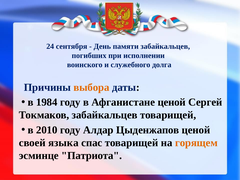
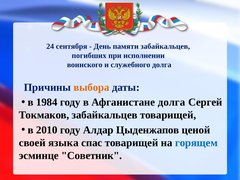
Афганистане ценой: ценой -> долга
горящем colour: orange -> blue
Патриота: Патриота -> Советник
